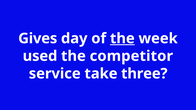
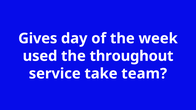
the at (122, 39) underline: present -> none
competitor: competitor -> throughout
three: three -> team
